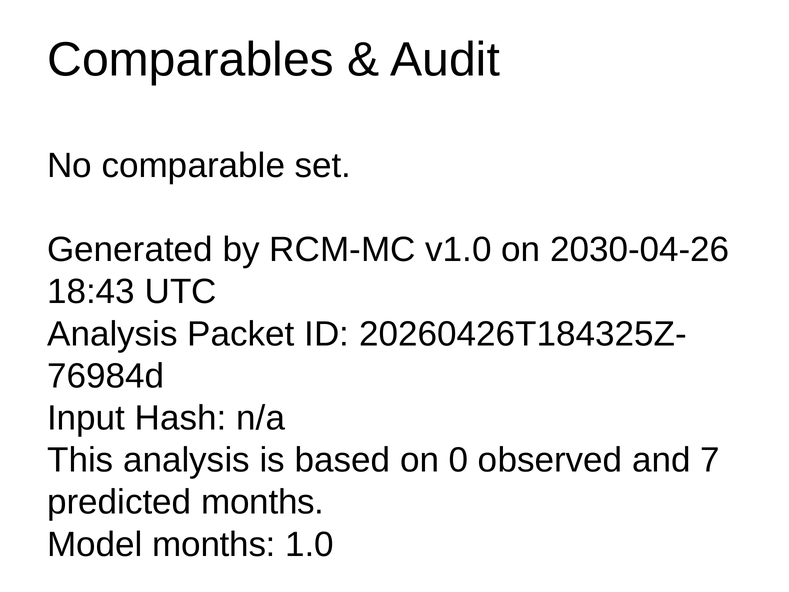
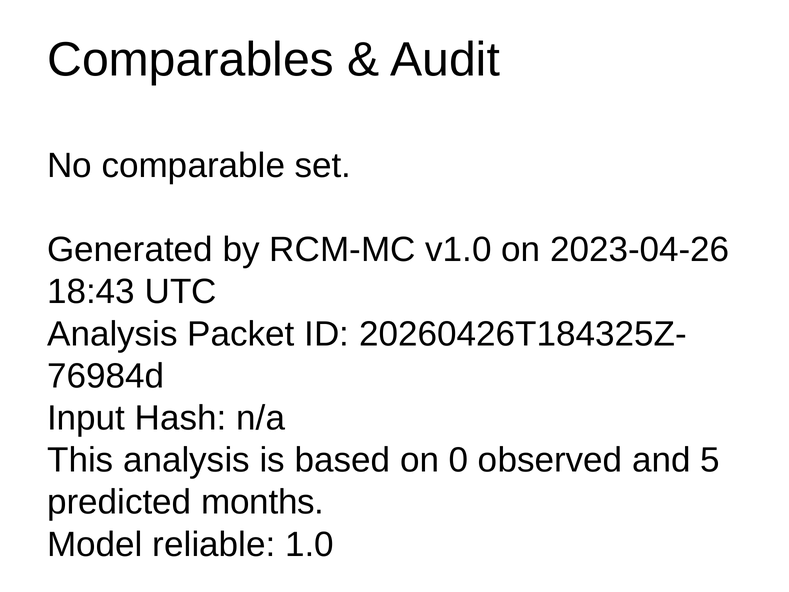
2030-04-26: 2030-04-26 -> 2023-04-26
7: 7 -> 5
Model months: months -> reliable
